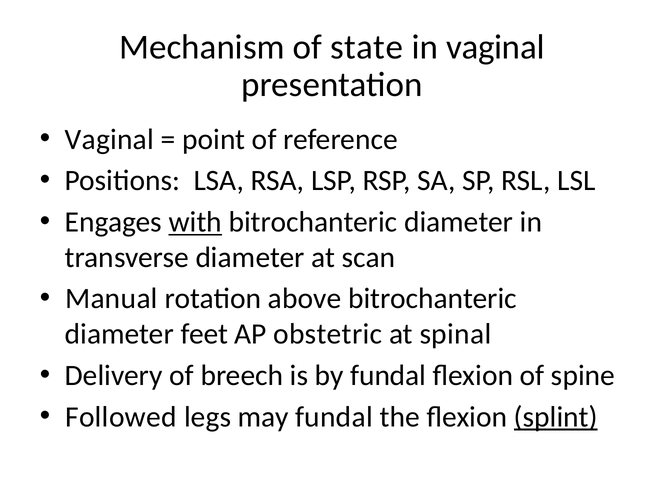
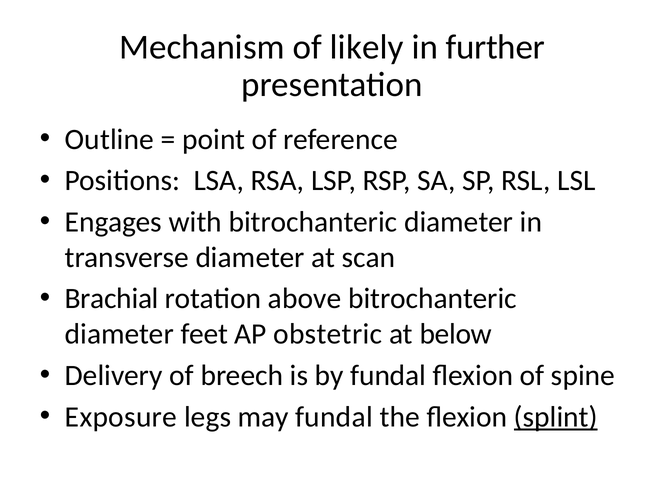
state: state -> likely
in vaginal: vaginal -> further
Vaginal at (109, 139): Vaginal -> Outline
with underline: present -> none
Manual: Manual -> Brachial
spinal: spinal -> below
Followed: Followed -> Exposure
